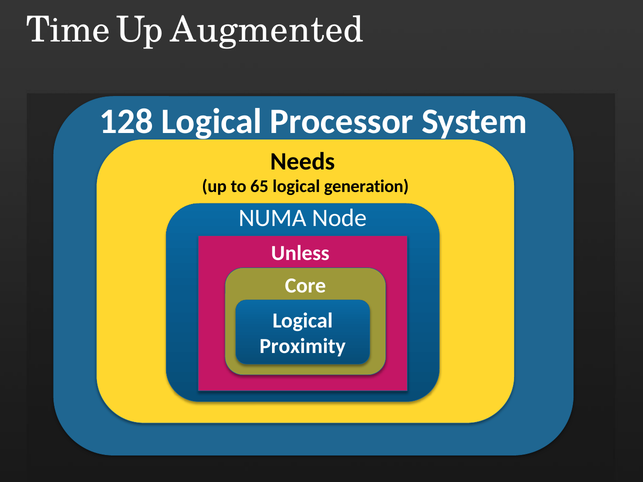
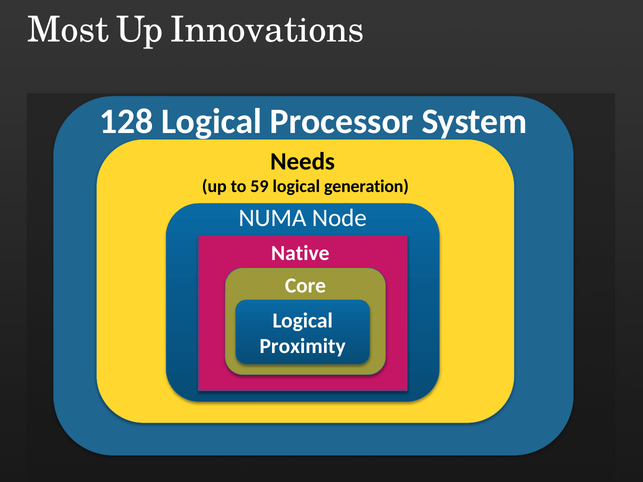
Time: Time -> Most
Augmented: Augmented -> Innovations
65: 65 -> 59
Unless: Unless -> Native
